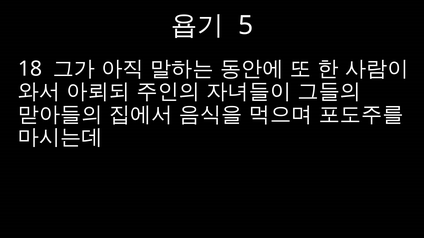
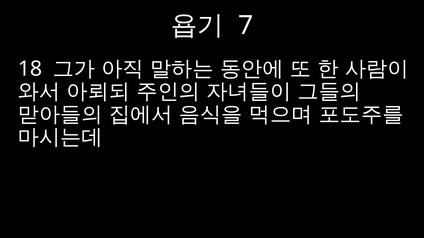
5: 5 -> 7
